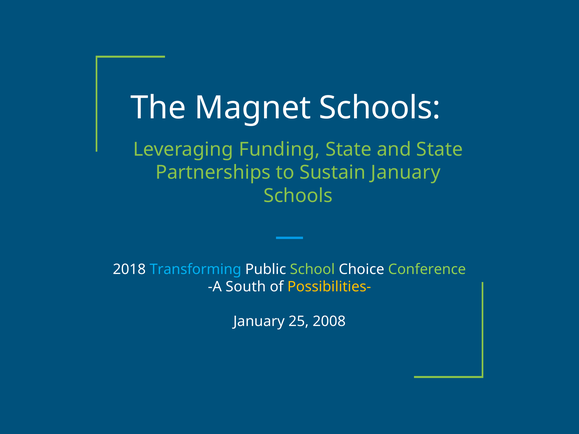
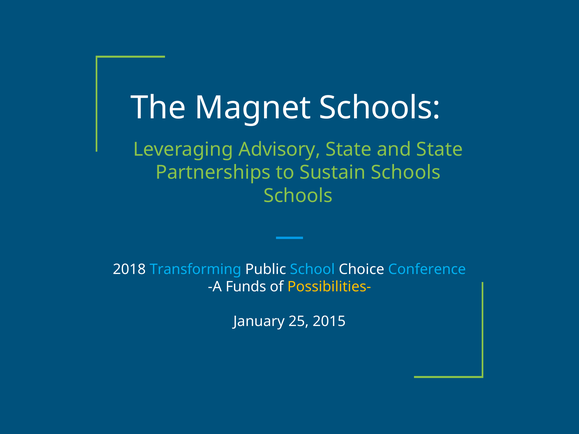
Funding: Funding -> Advisory
Sustain January: January -> Schools
School colour: light green -> light blue
Conference colour: light green -> light blue
South: South -> Funds
2008: 2008 -> 2015
